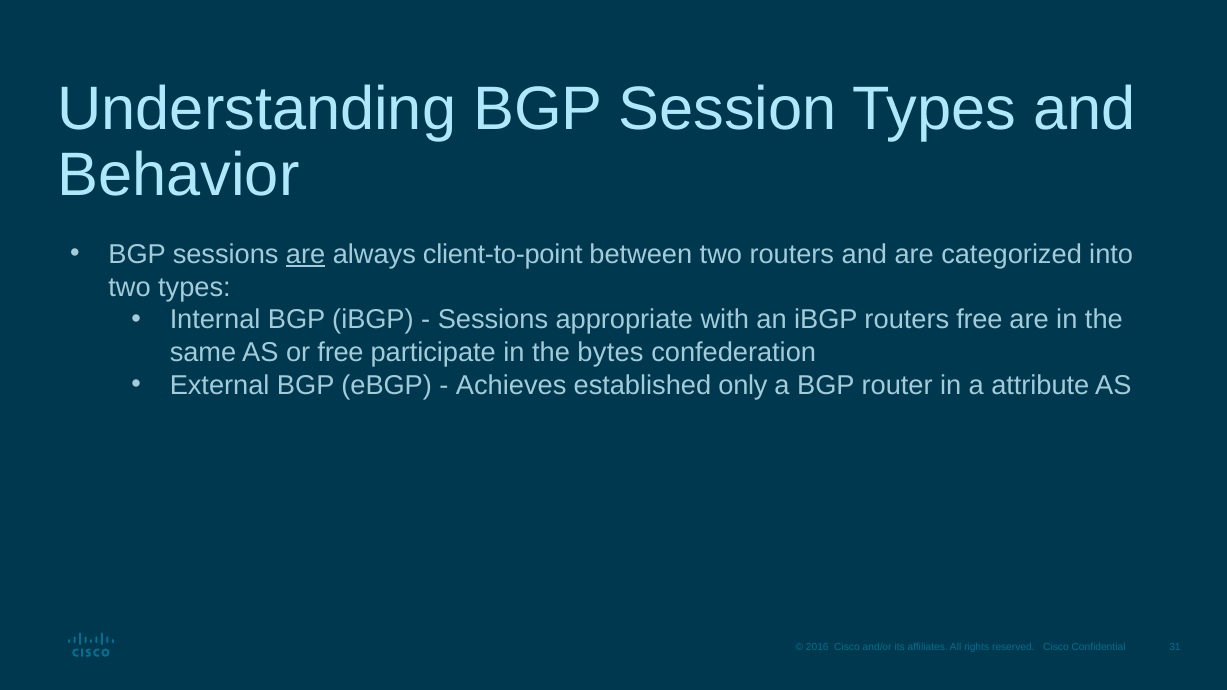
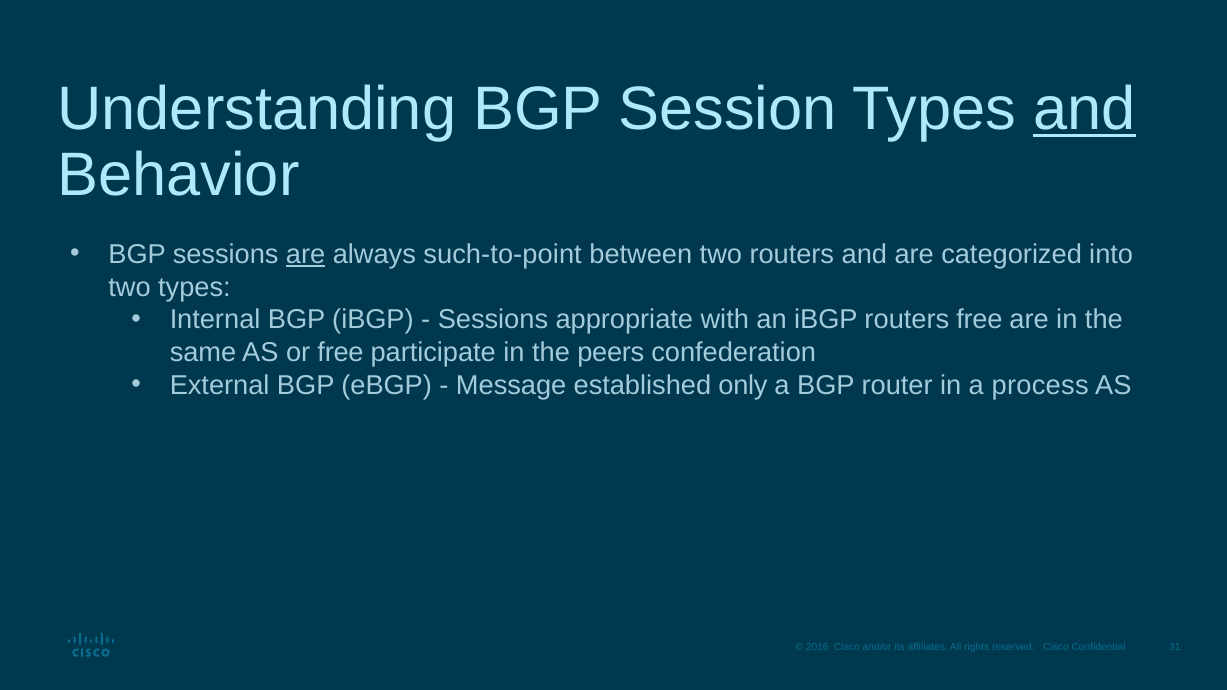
and at (1084, 109) underline: none -> present
client-to-point: client-to-point -> such-to-point
bytes: bytes -> peers
Achieves: Achieves -> Message
attribute: attribute -> process
